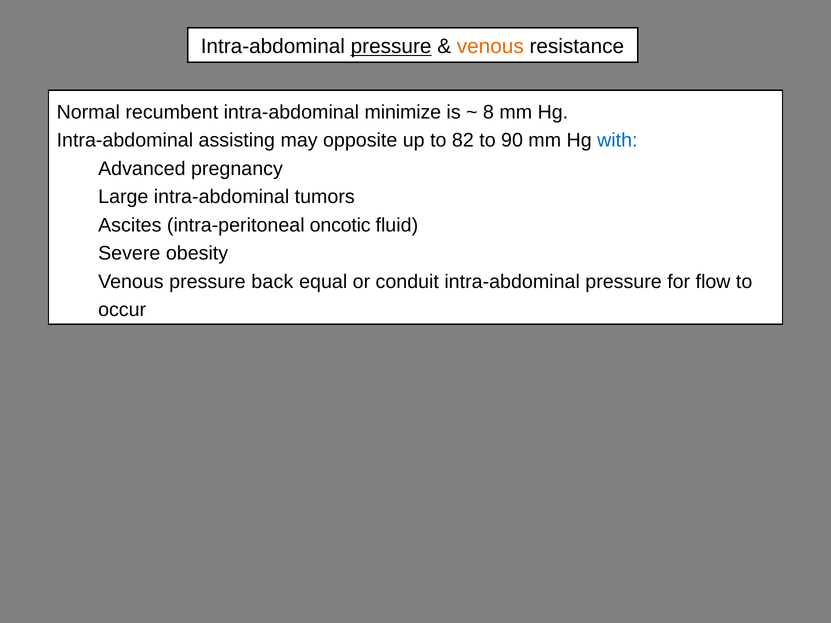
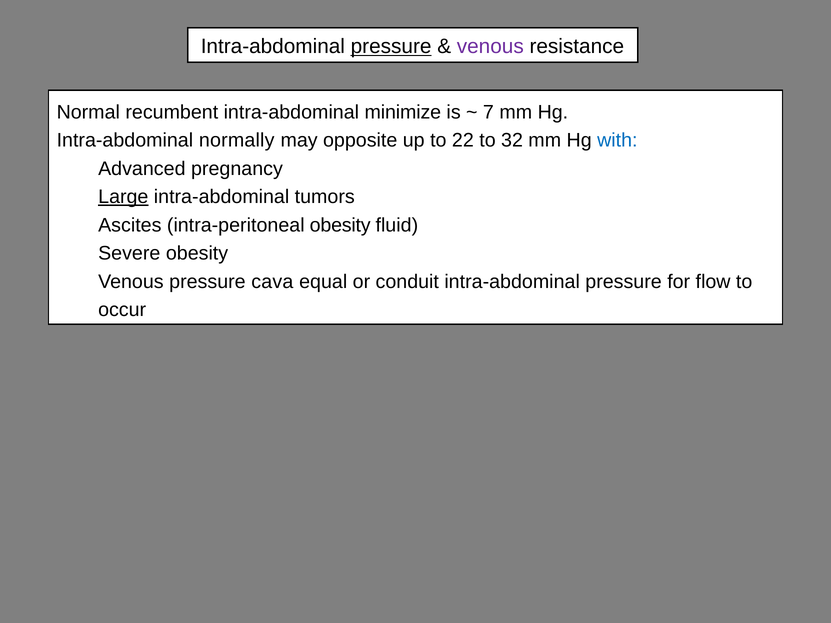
venous at (490, 47) colour: orange -> purple
8: 8 -> 7
assisting: assisting -> normally
82: 82 -> 22
90: 90 -> 32
Large underline: none -> present
intra-peritoneal oncotic: oncotic -> obesity
back: back -> cava
